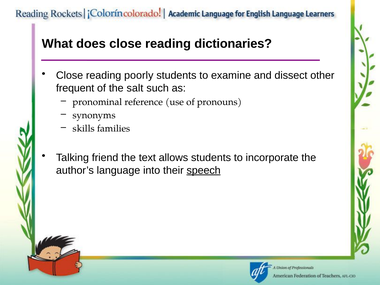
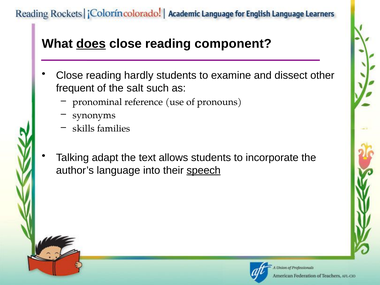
does underline: none -> present
dictionaries: dictionaries -> component
poorly: poorly -> hardly
friend: friend -> adapt
